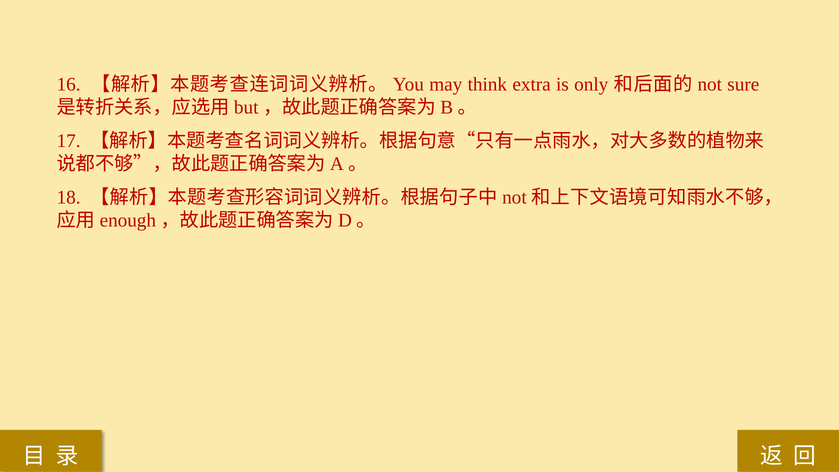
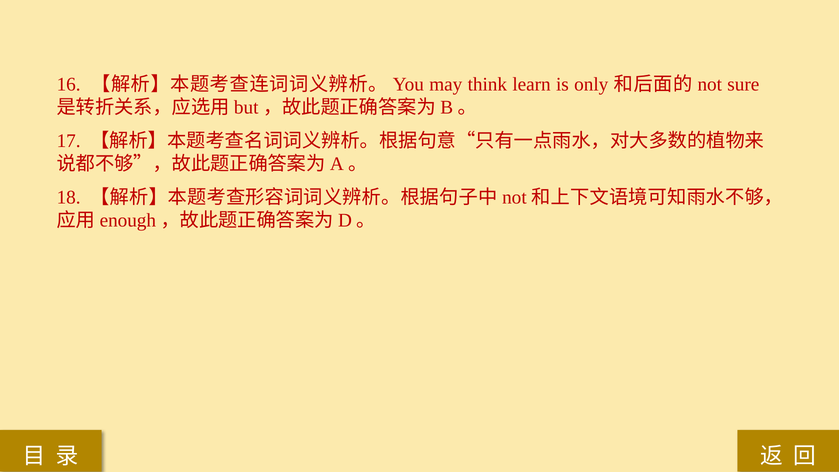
extra: extra -> learn
